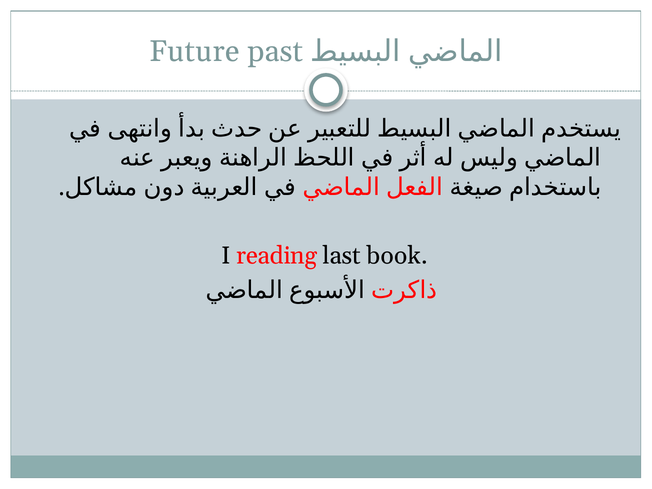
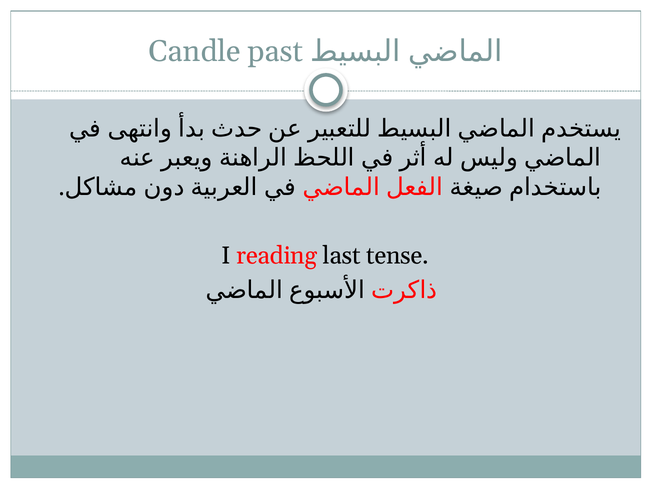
Future: Future -> Candle
book: book -> tense
